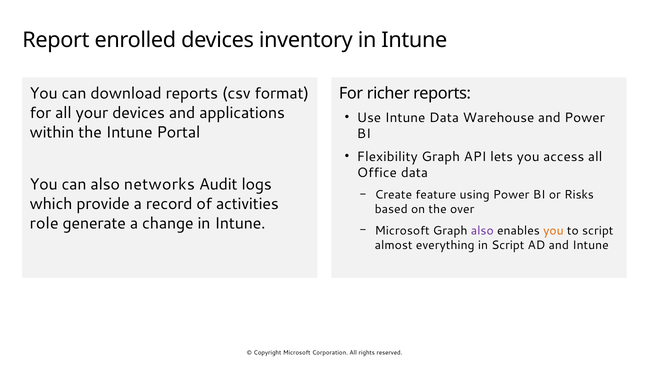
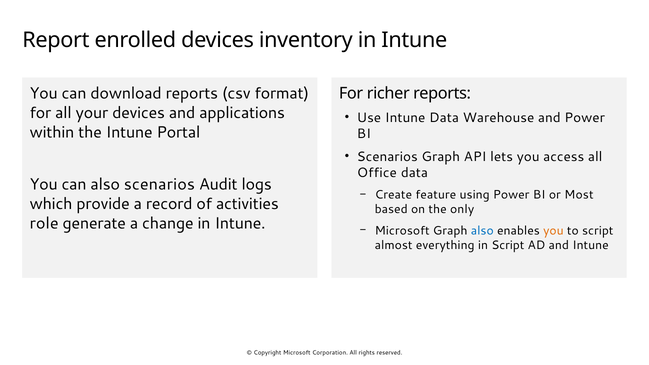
Flexibility at (387, 157): Flexibility -> Scenarios
also networks: networks -> scenarios
Risks: Risks -> Most
over: over -> only
also at (482, 231) colour: purple -> blue
